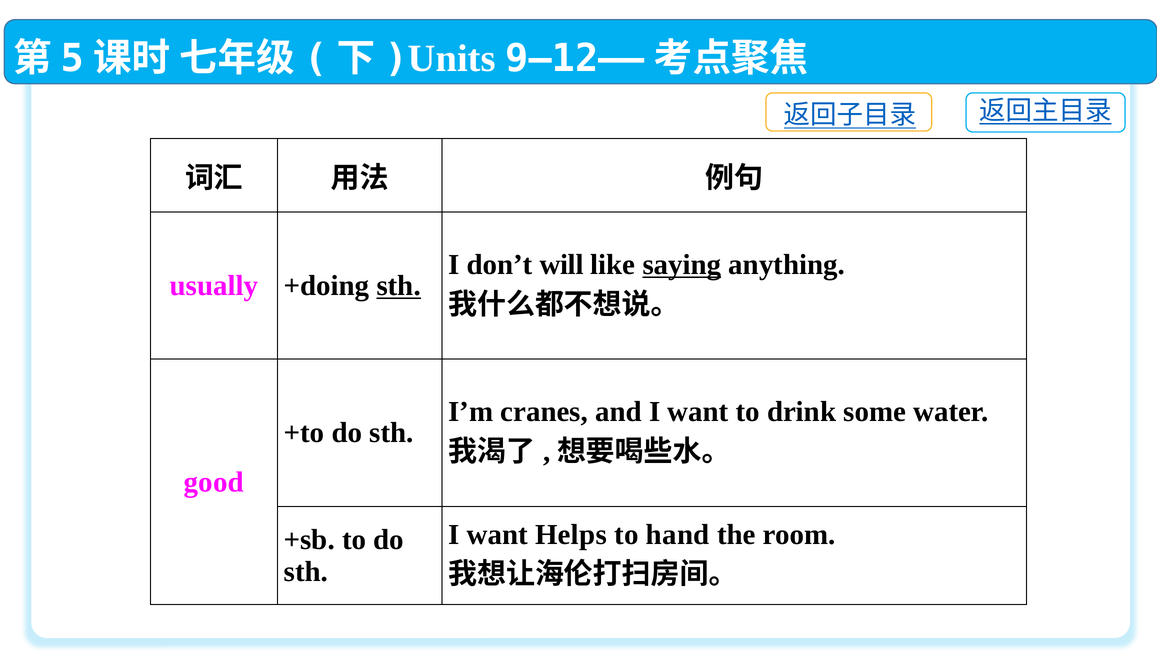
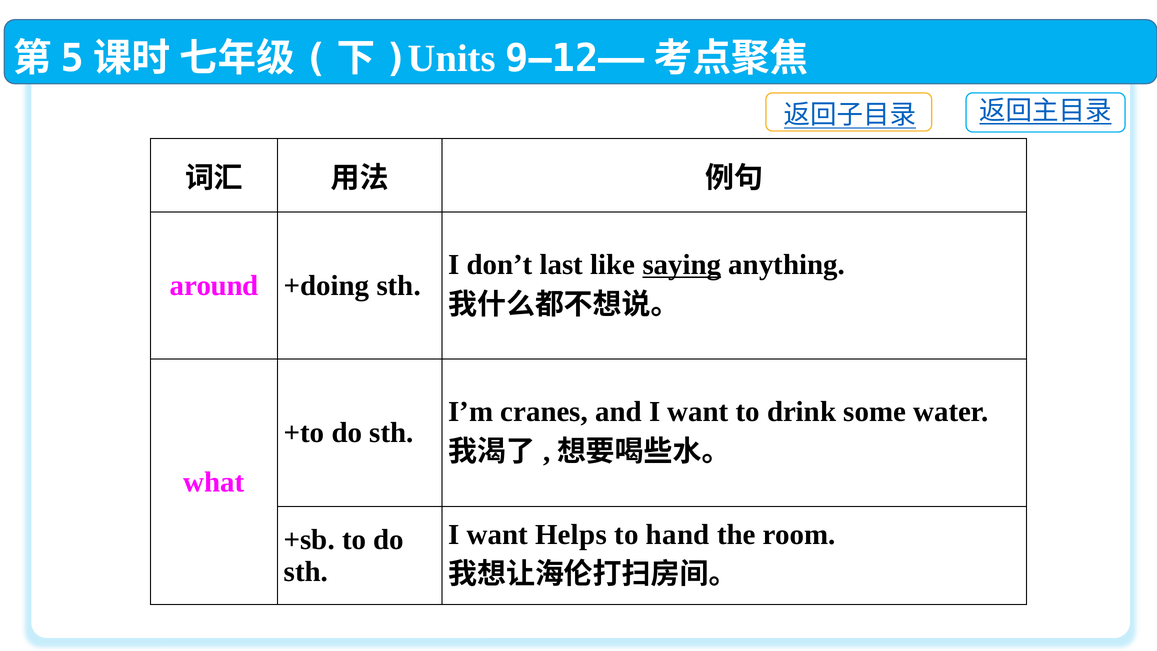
will: will -> last
usually: usually -> around
sth at (399, 286) underline: present -> none
good: good -> what
